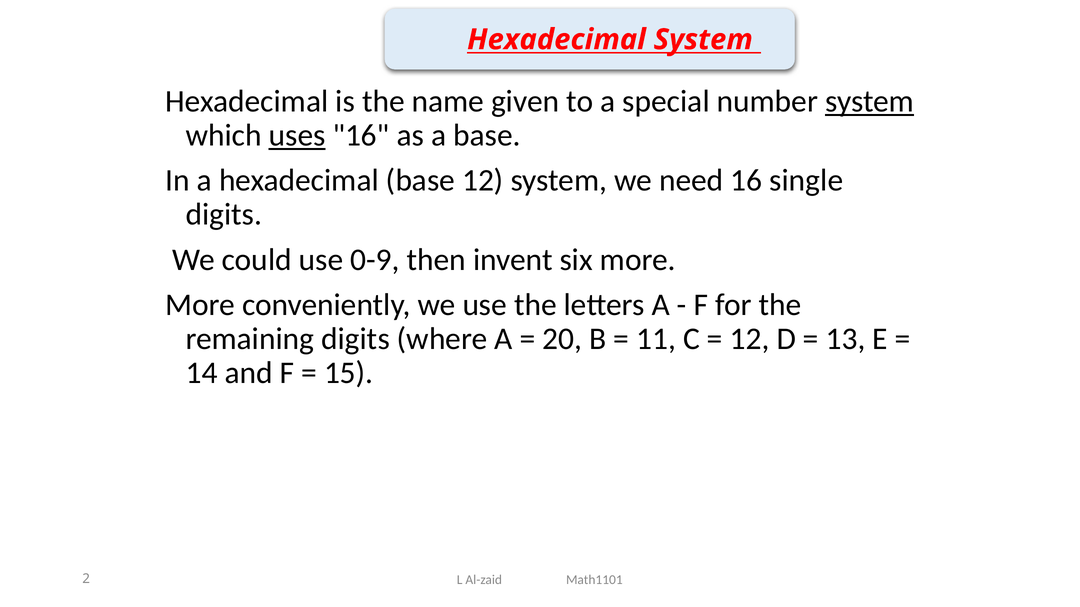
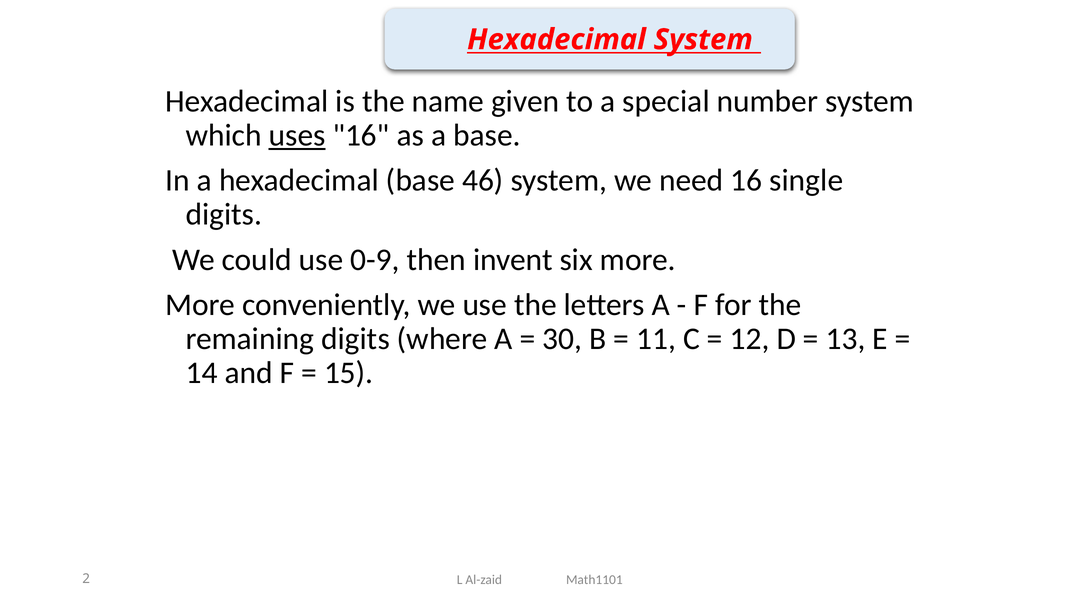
system at (870, 101) underline: present -> none
base 12: 12 -> 46
20: 20 -> 30
